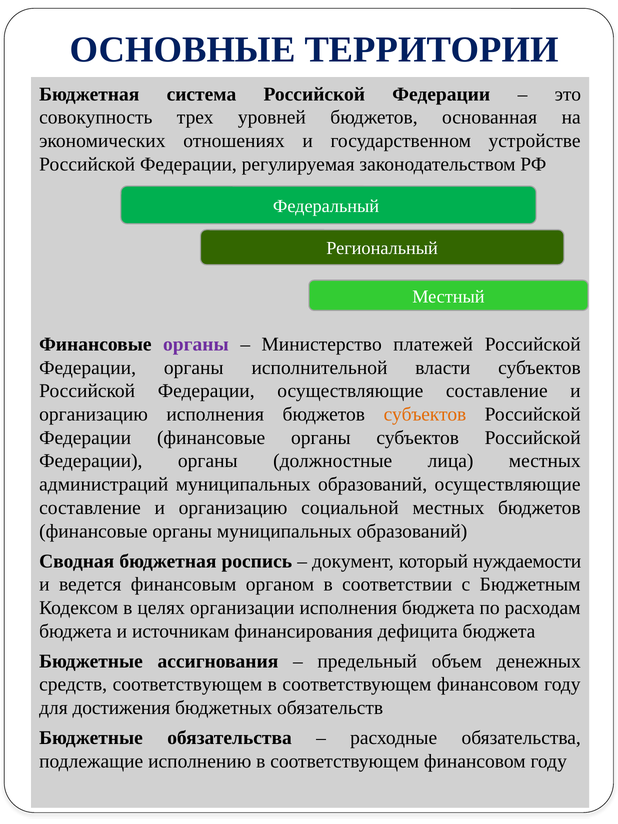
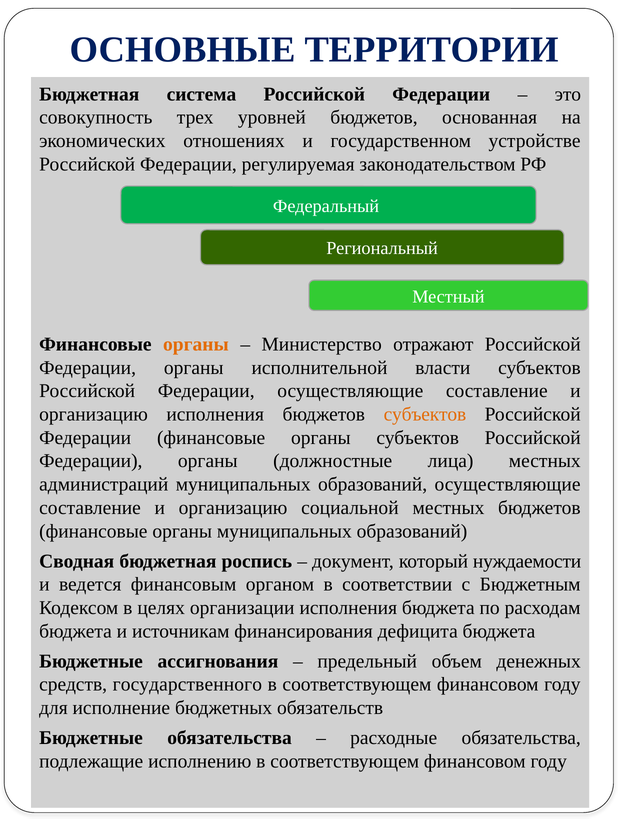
органы at (196, 344) colour: purple -> orange
платежей: платежей -> отражают
средств соответствующем: соответствующем -> государственного
достижения: достижения -> исполнение
